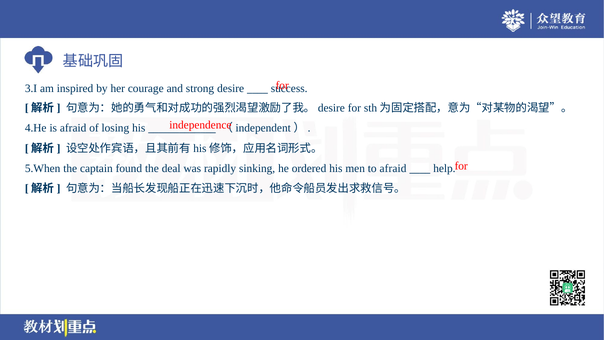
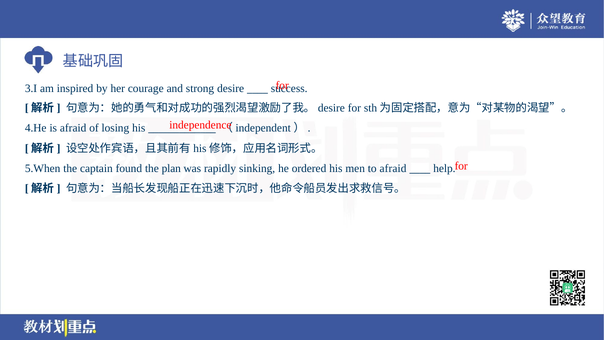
deal: deal -> plan
